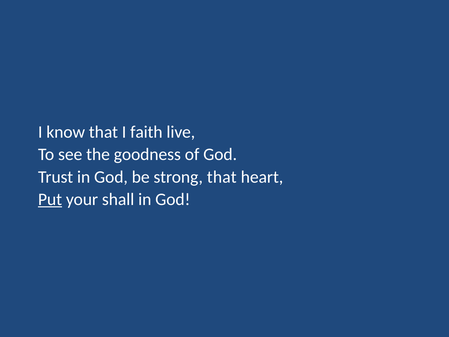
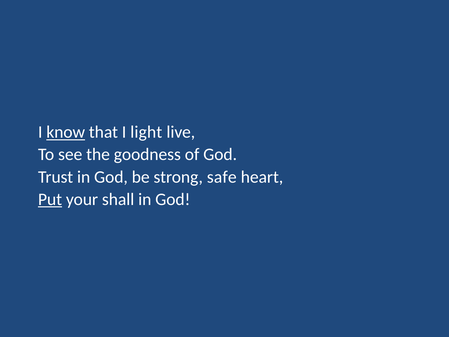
know underline: none -> present
faith: faith -> light
strong that: that -> safe
